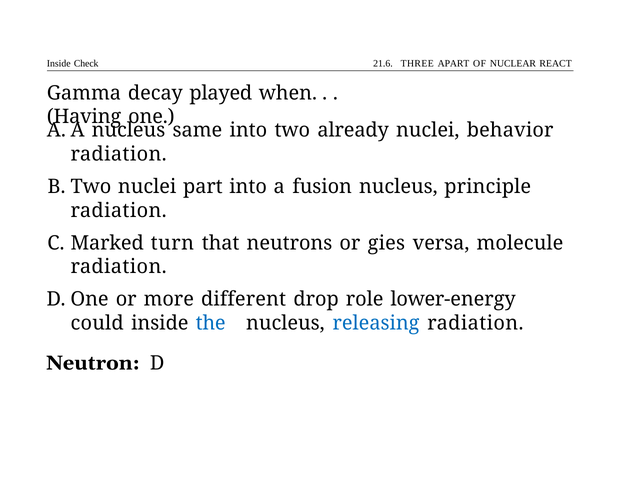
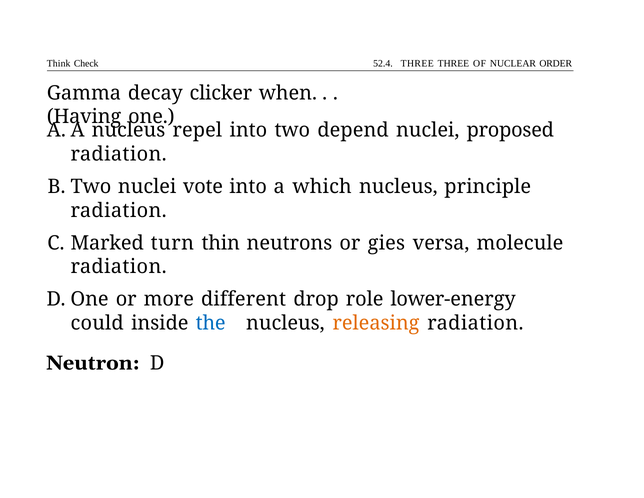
Inside at (59, 64): Inside -> Think
21.6: 21.6 -> 52.4
THREE APART: APART -> THREE
REACT: REACT -> ORDER
played: played -> clicker
same: same -> repel
already: already -> depend
behavior: behavior -> proposed
part: part -> vote
fusion: fusion -> which
that: that -> thin
releasing colour: blue -> orange
